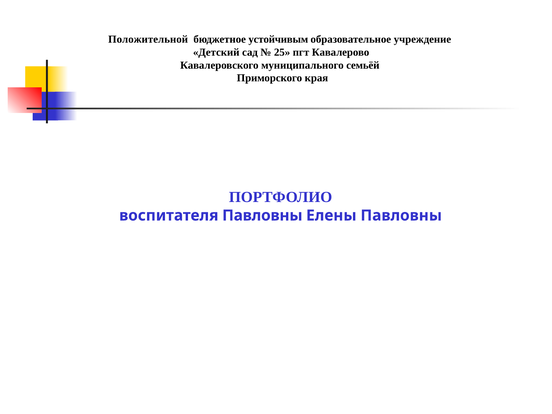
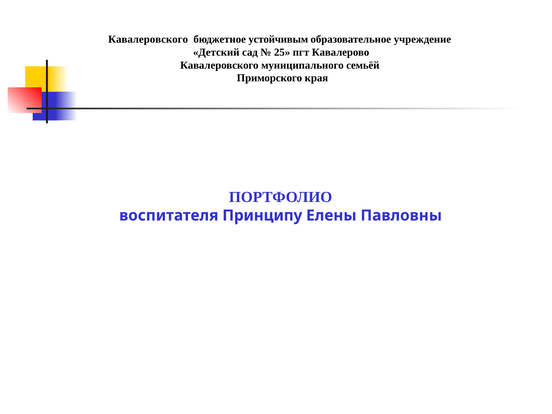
Положительной at (148, 39): Положительной -> Кавалеровского
воспитателя Павловны: Павловны -> Принципу
